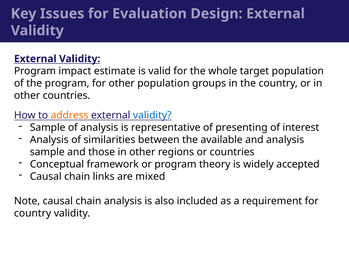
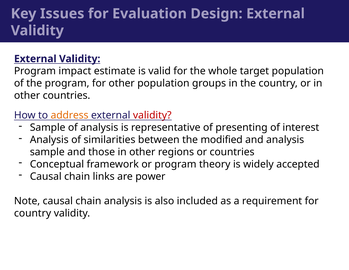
validity at (152, 115) colour: blue -> red
available: available -> modified
mixed: mixed -> power
